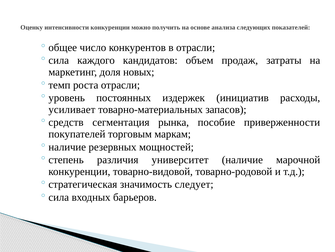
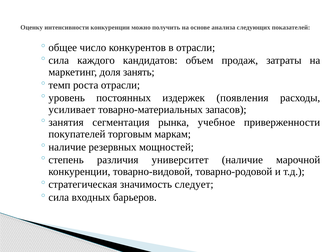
новых: новых -> занять
инициатив: инициатив -> появления
средств: средств -> занятия
пособие: пособие -> учебное
